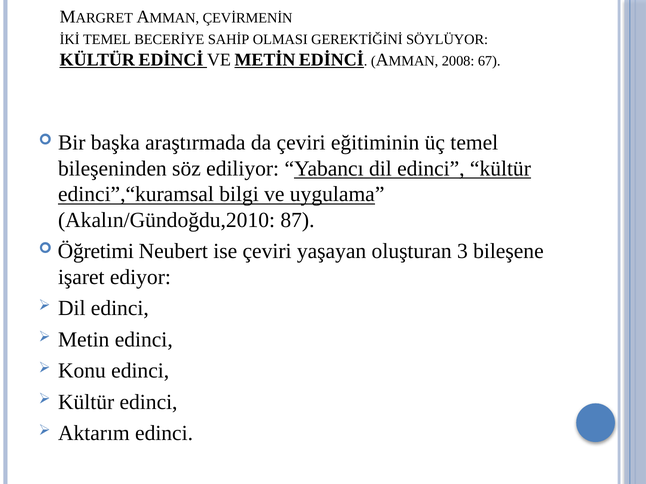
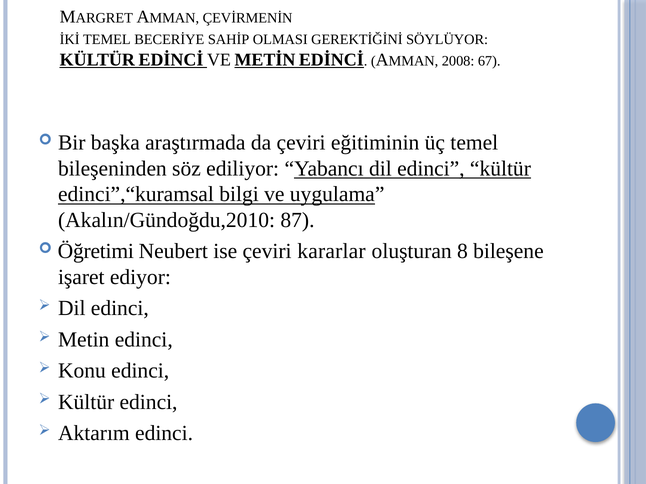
yaşayan: yaşayan -> kararlar
3: 3 -> 8
